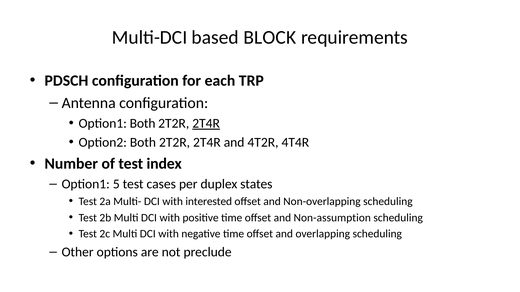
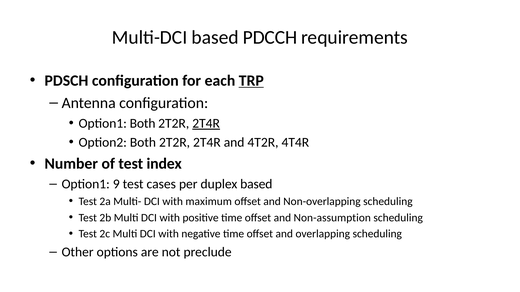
BLOCK: BLOCK -> PDCCH
TRP underline: none -> present
5: 5 -> 9
duplex states: states -> based
interested: interested -> maximum
